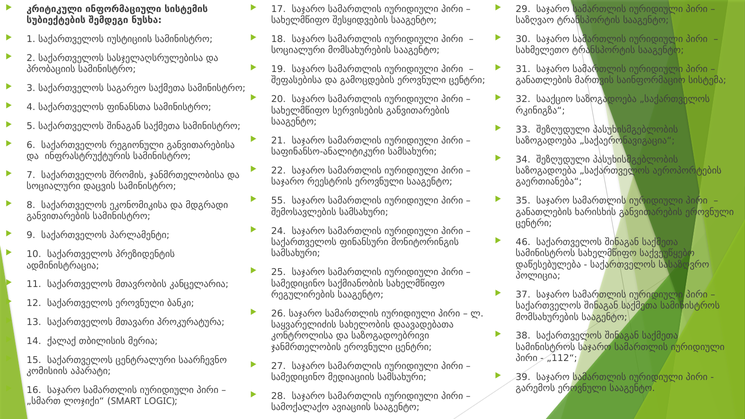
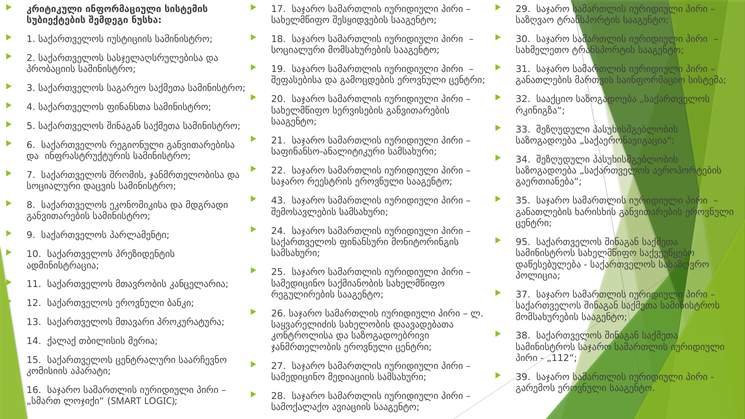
55: 55 -> 43
46: 46 -> 95
